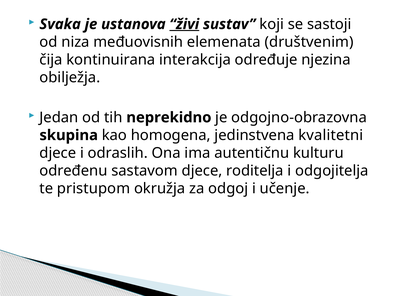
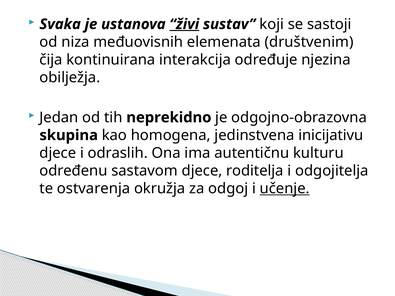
kvalitetni: kvalitetni -> inicijativu
pristupom: pristupom -> ostvarenja
učenje underline: none -> present
